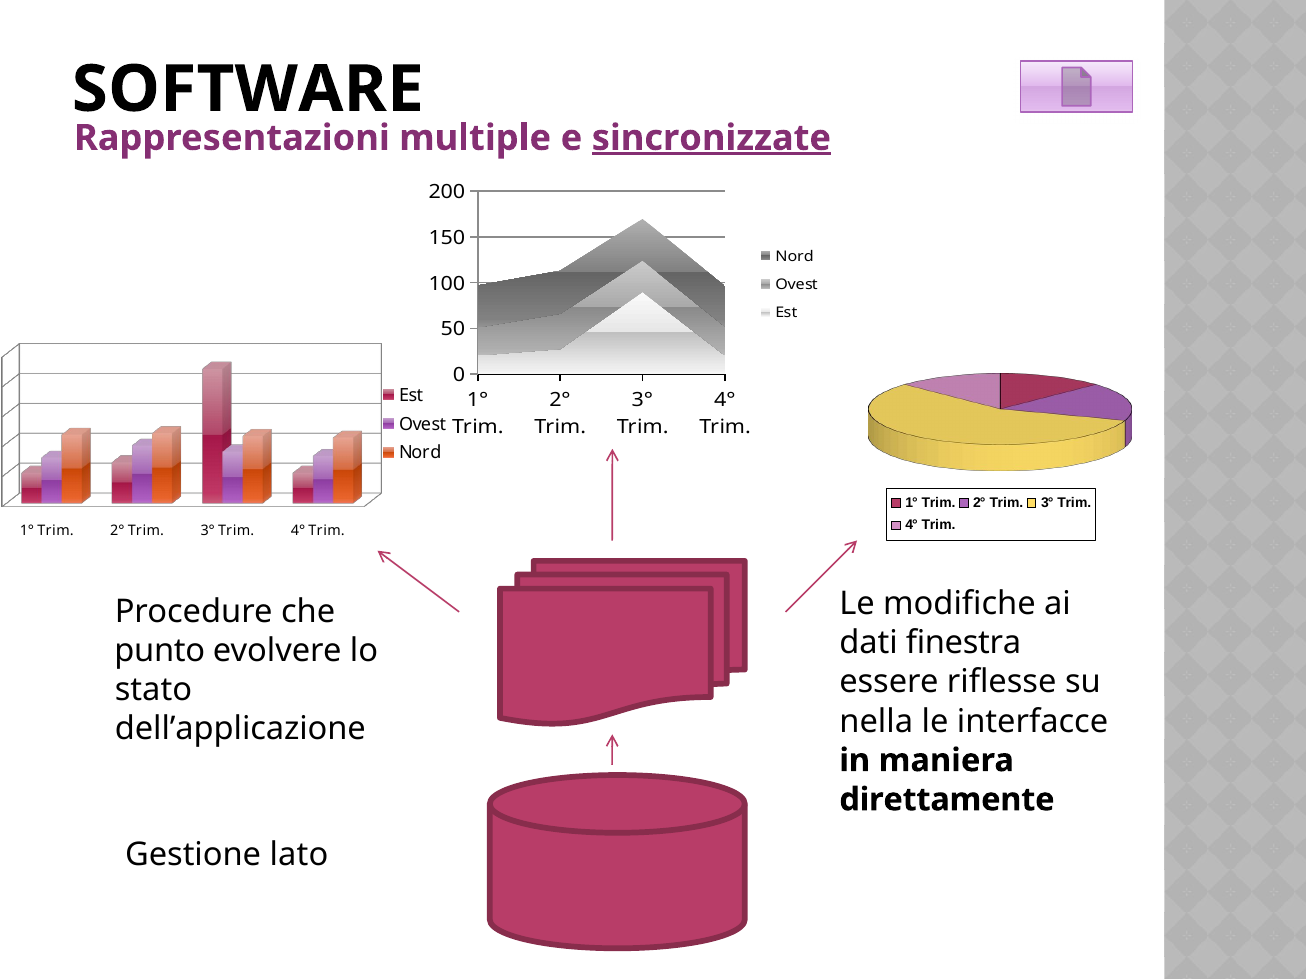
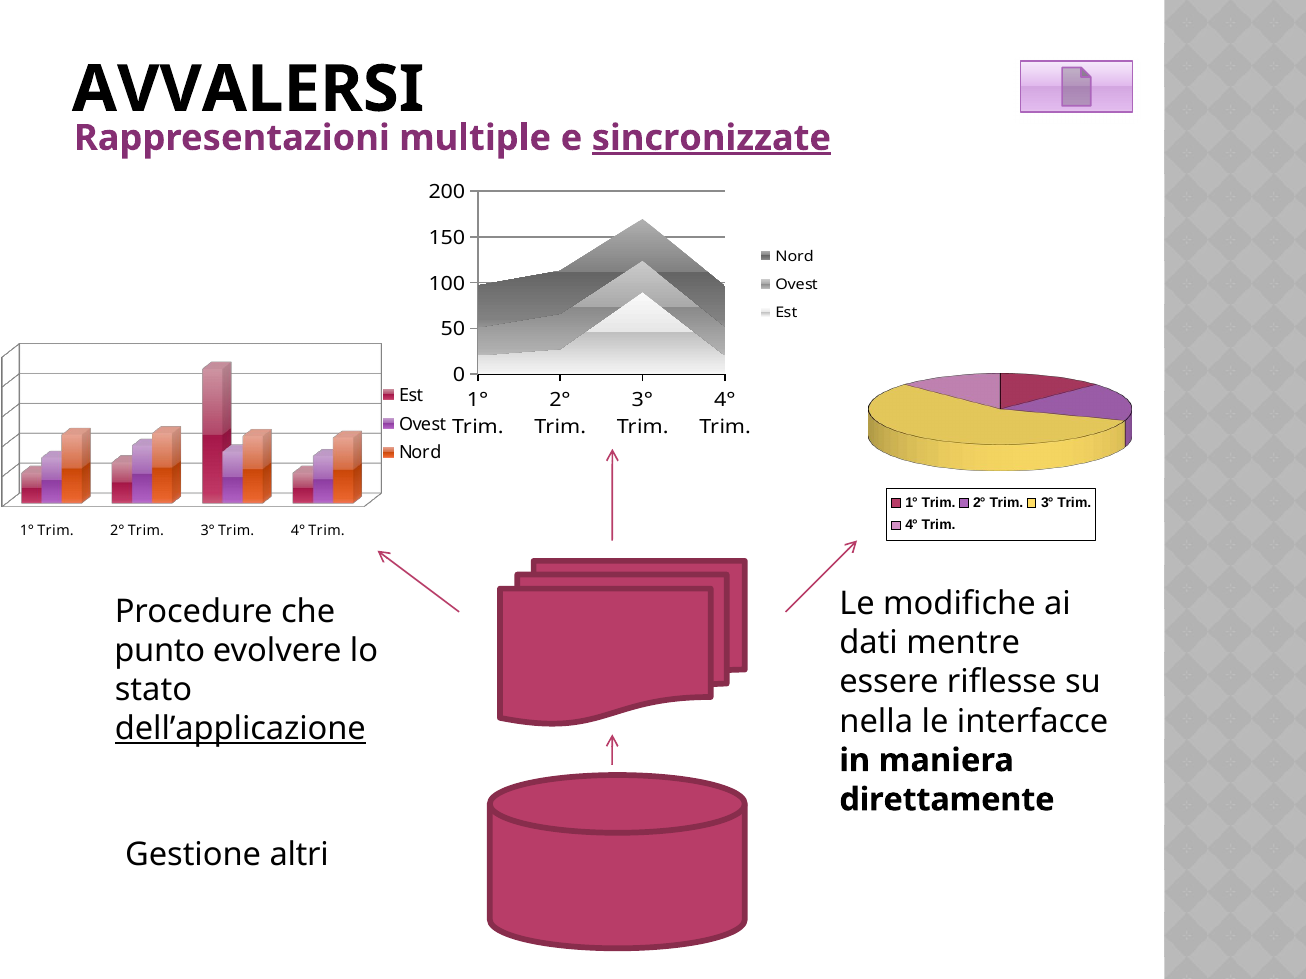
SOFTWARE: SOFTWARE -> AVVALERSI
finestra: finestra -> mentre
dell’applicazione underline: none -> present
lato: lato -> altri
